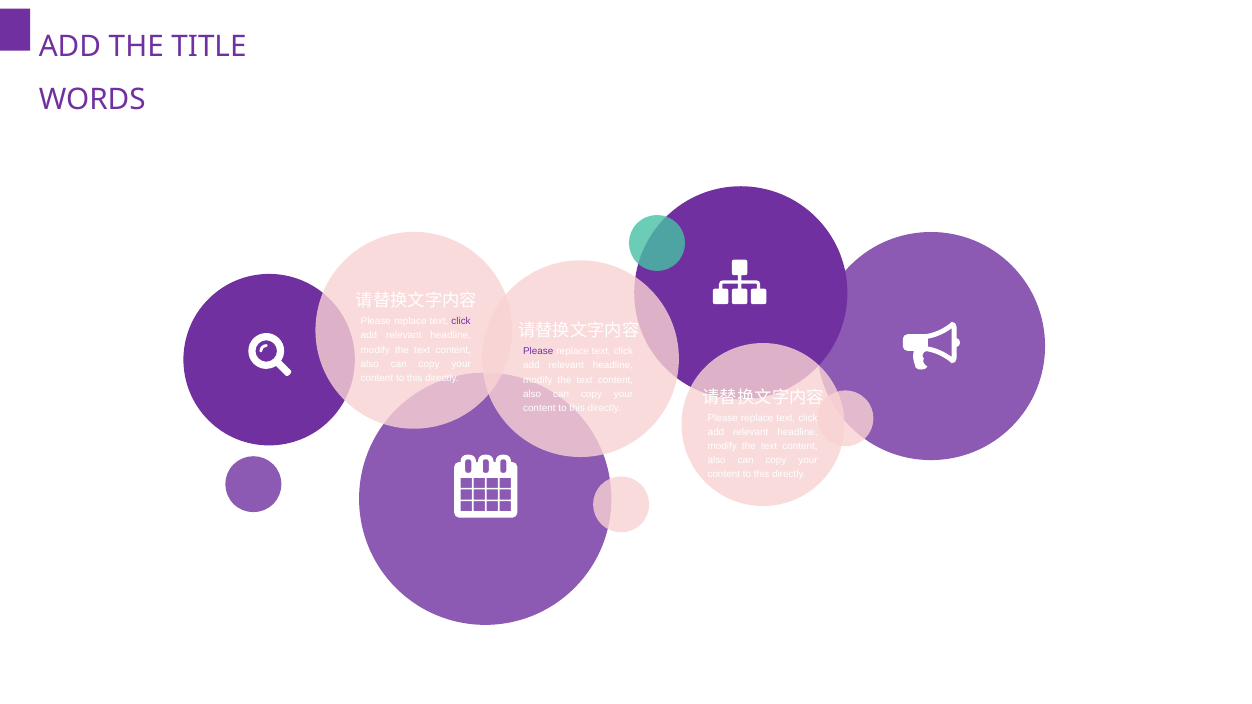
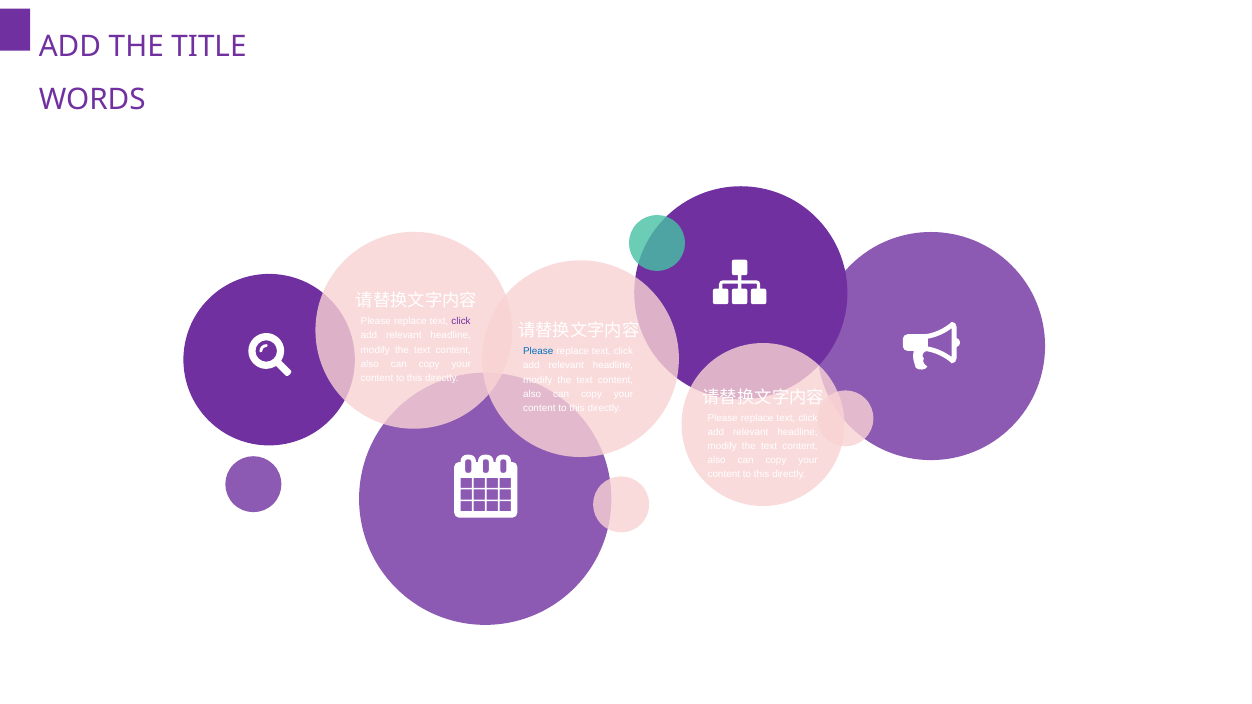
Please at (538, 352) colour: purple -> blue
